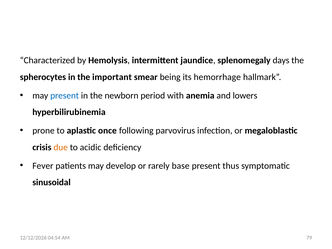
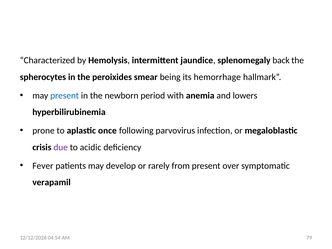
days: days -> back
important: important -> peroixides
due colour: orange -> purple
base: base -> from
thus: thus -> over
sinusoidal: sinusoidal -> verapamil
